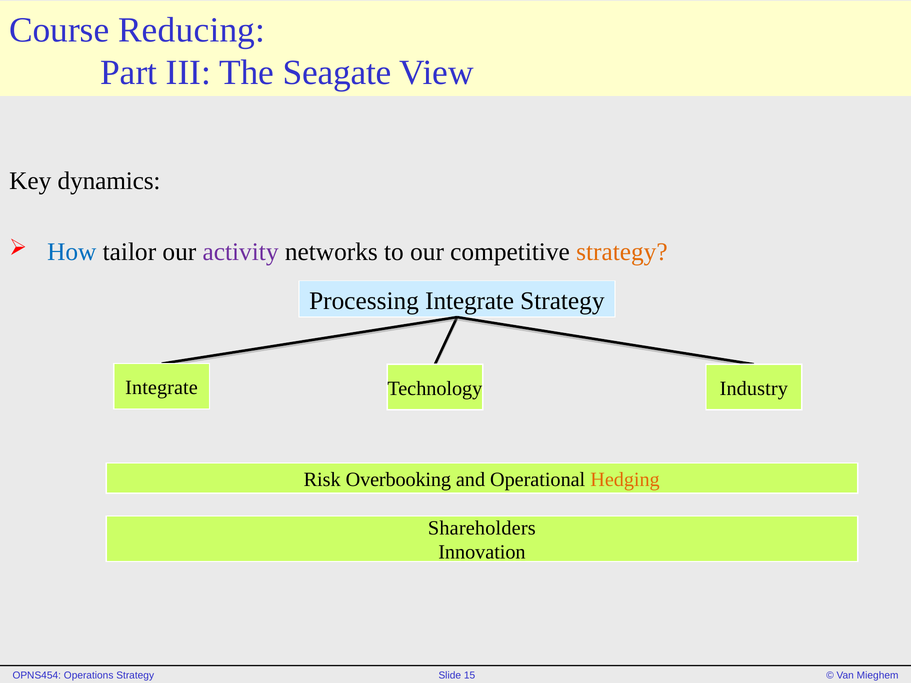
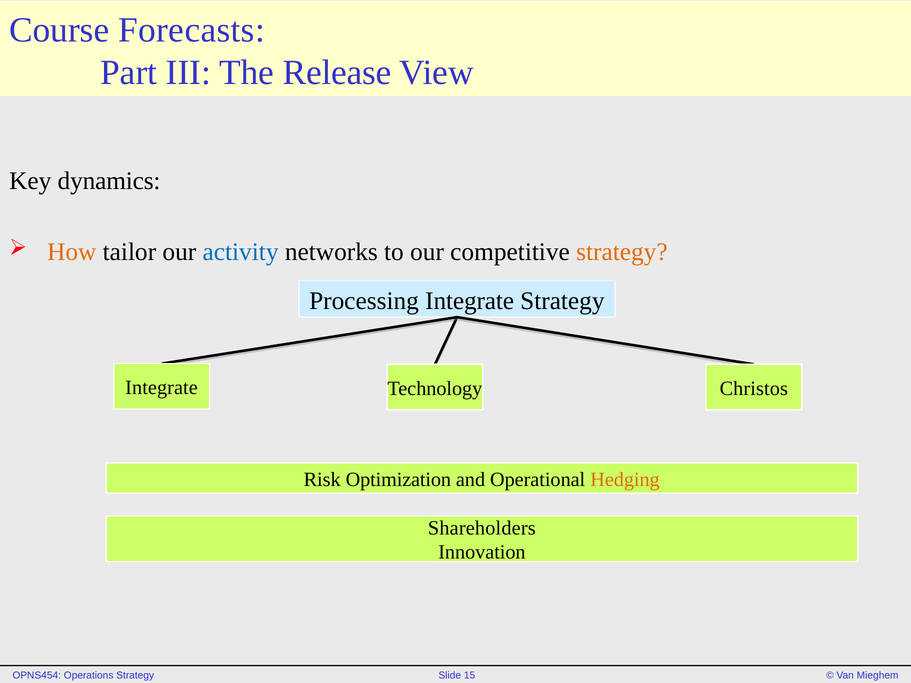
Reducing: Reducing -> Forecasts
Seagate: Seagate -> Release
How colour: blue -> orange
activity colour: purple -> blue
Industry: Industry -> Christos
Overbooking: Overbooking -> Optimization
